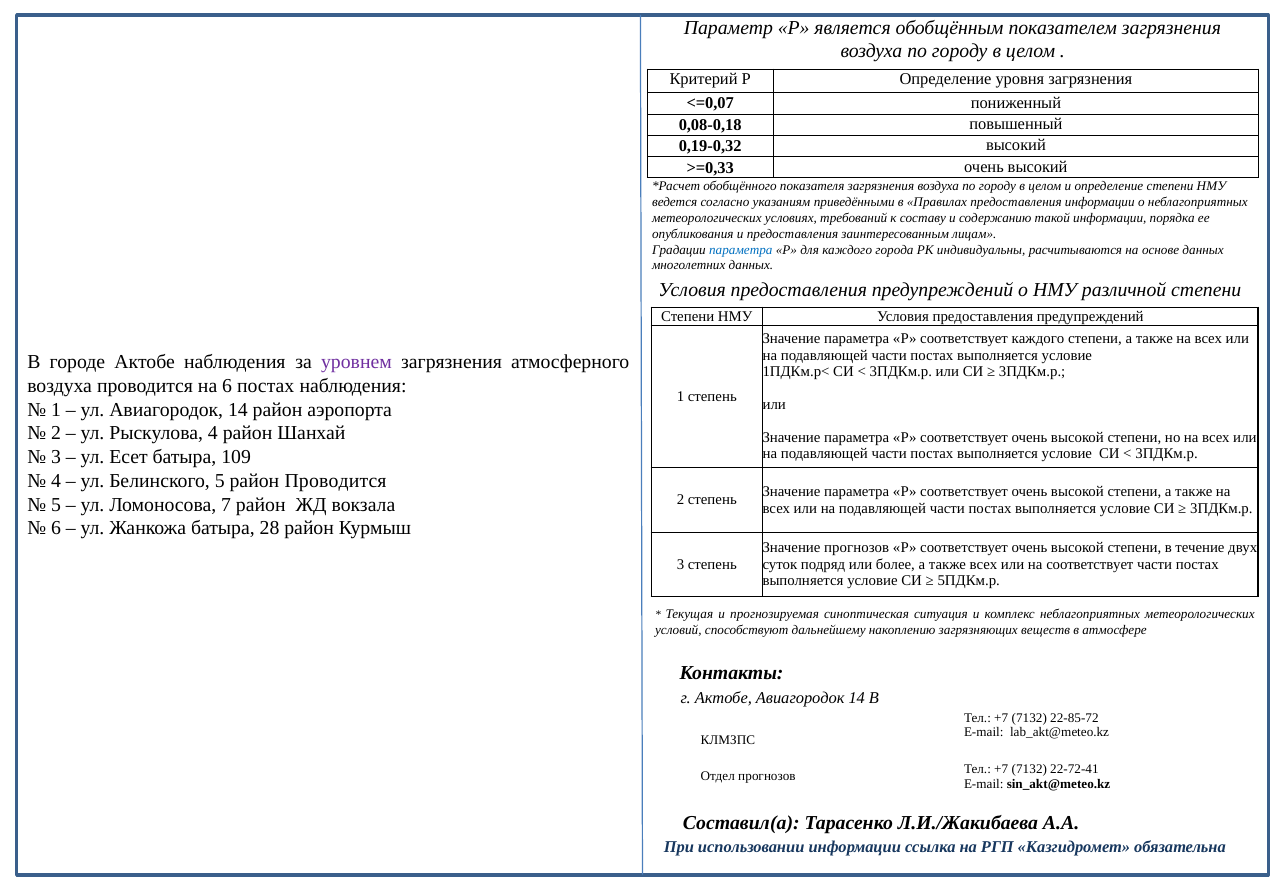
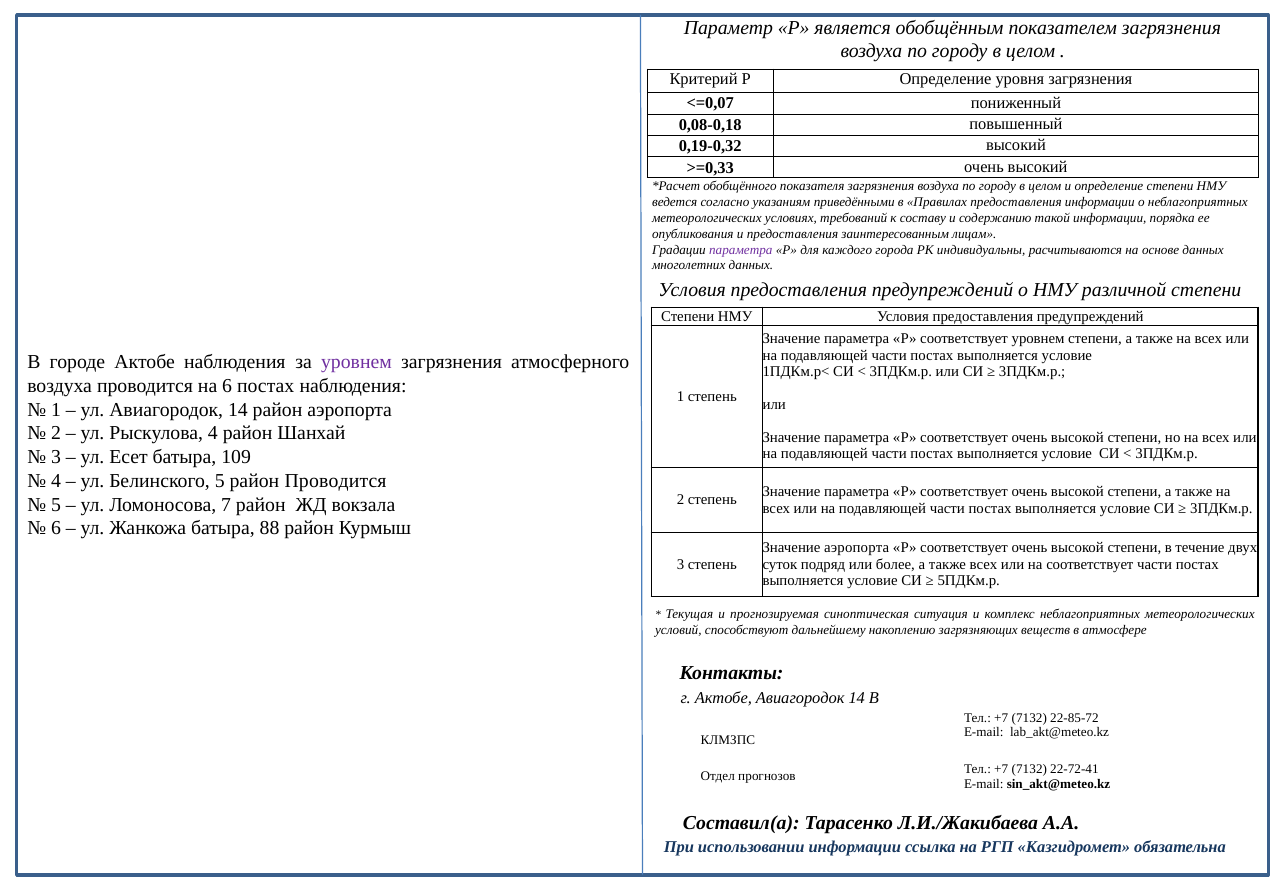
параметра at (741, 250) colour: blue -> purple
соответствует каждого: каждого -> уровнем
28: 28 -> 88
Значение прогнозов: прогнозов -> аэропорта
